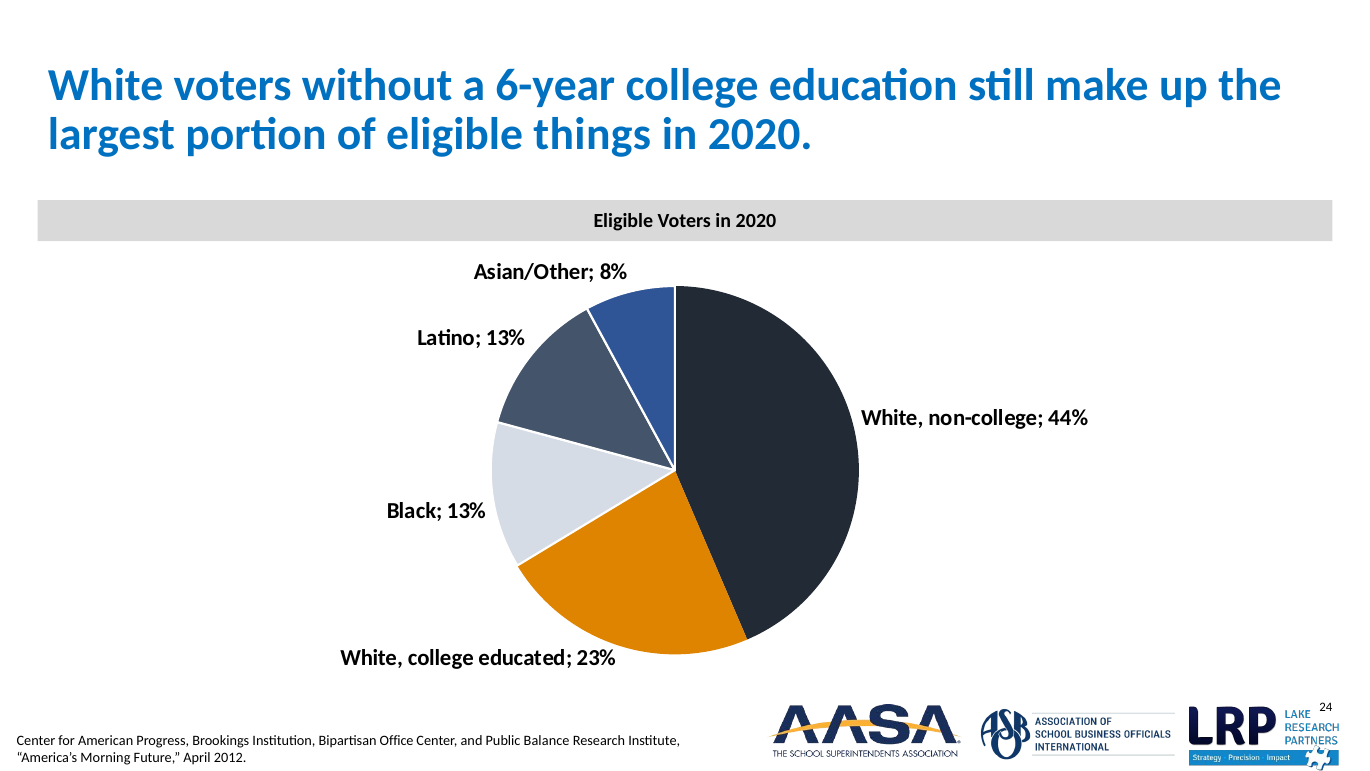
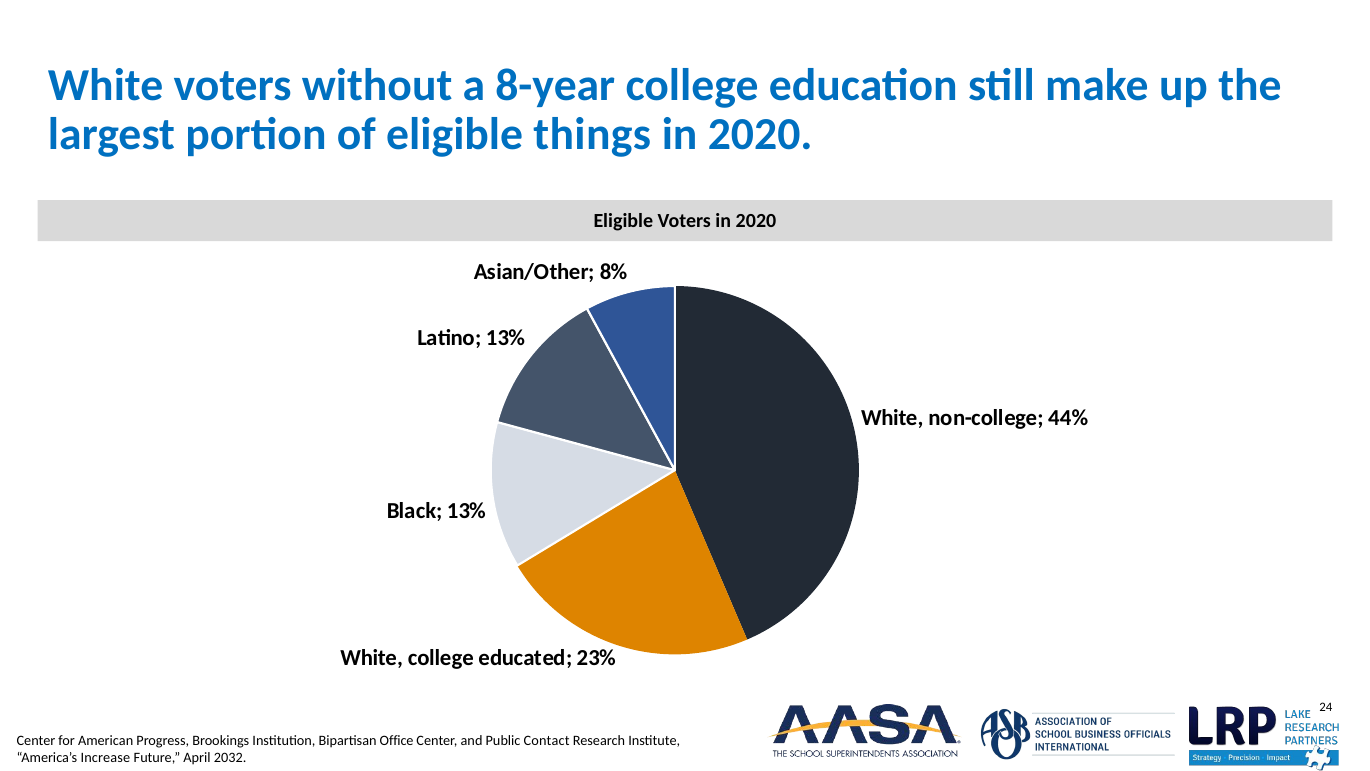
6-year: 6-year -> 8-year
Balance: Balance -> Contact
Morning: Morning -> Increase
2012: 2012 -> 2032
